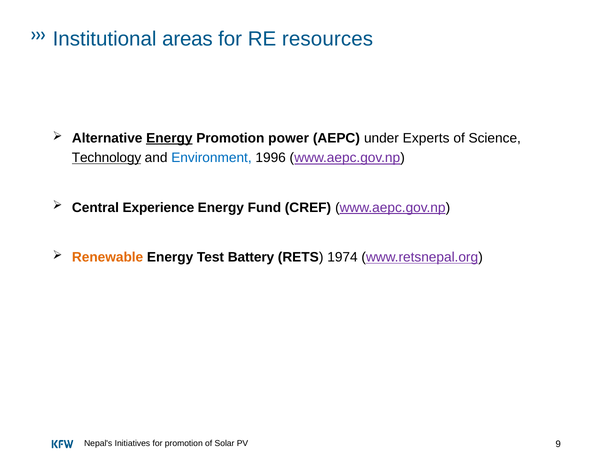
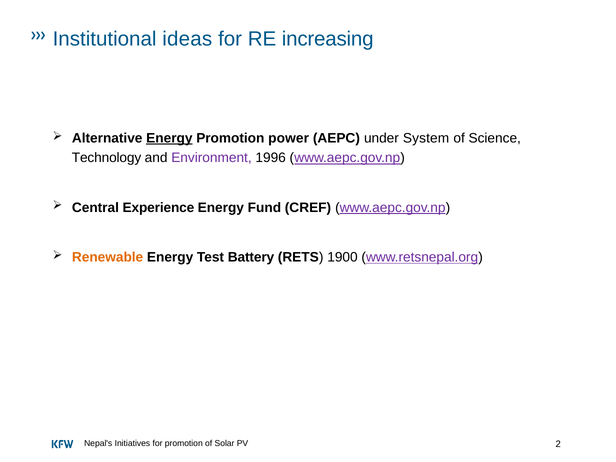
areas: areas -> ideas
resources: resources -> increasing
Experts: Experts -> System
Technology underline: present -> none
Environment colour: blue -> purple
1974: 1974 -> 1900
9: 9 -> 2
